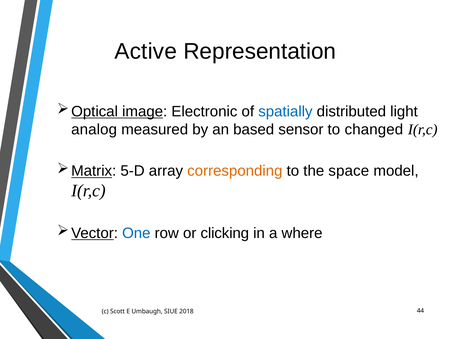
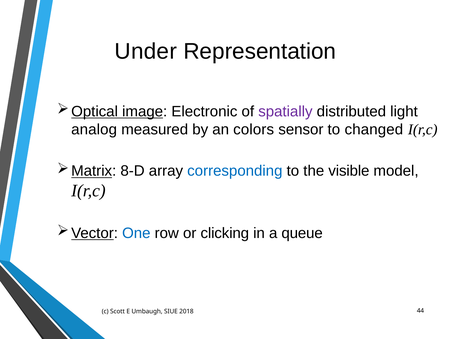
Active: Active -> Under
spatially colour: blue -> purple
based: based -> colors
5-D: 5-D -> 8-D
corresponding colour: orange -> blue
space: space -> visible
where: where -> queue
